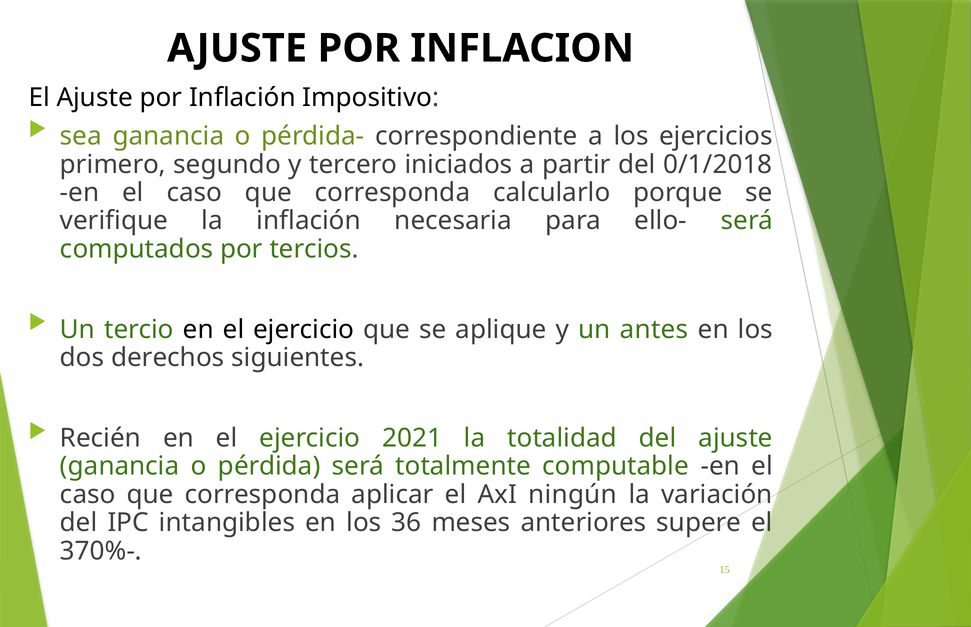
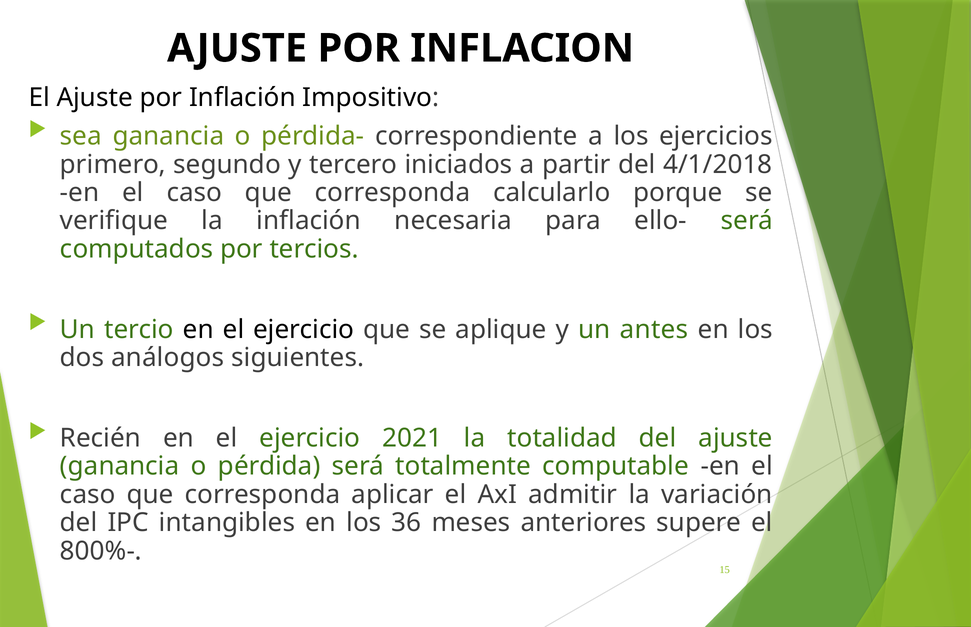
0/1/2018: 0/1/2018 -> 4/1/2018
derechos: derechos -> análogos
ningún: ningún -> admitir
370%-: 370%- -> 800%-
